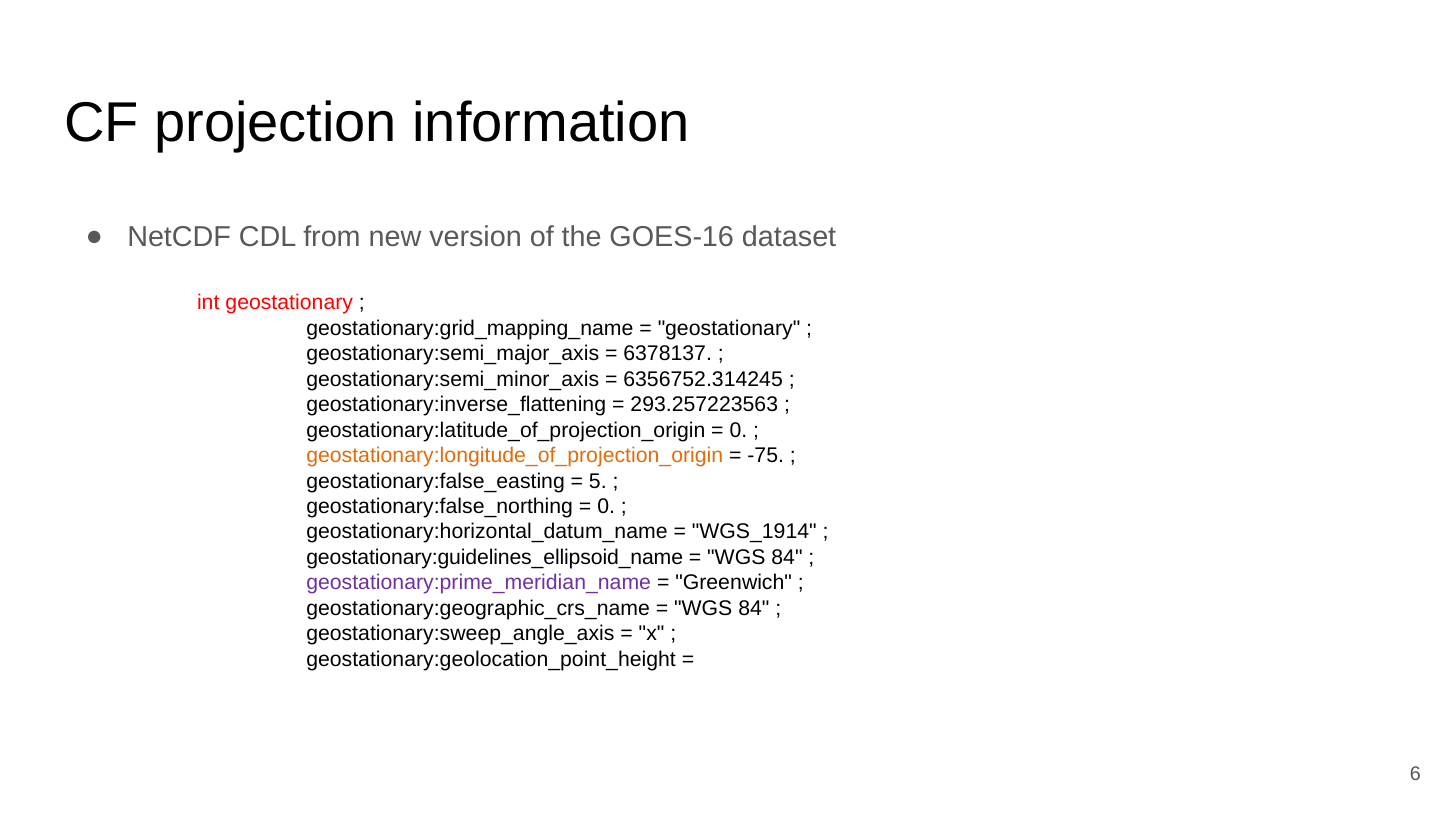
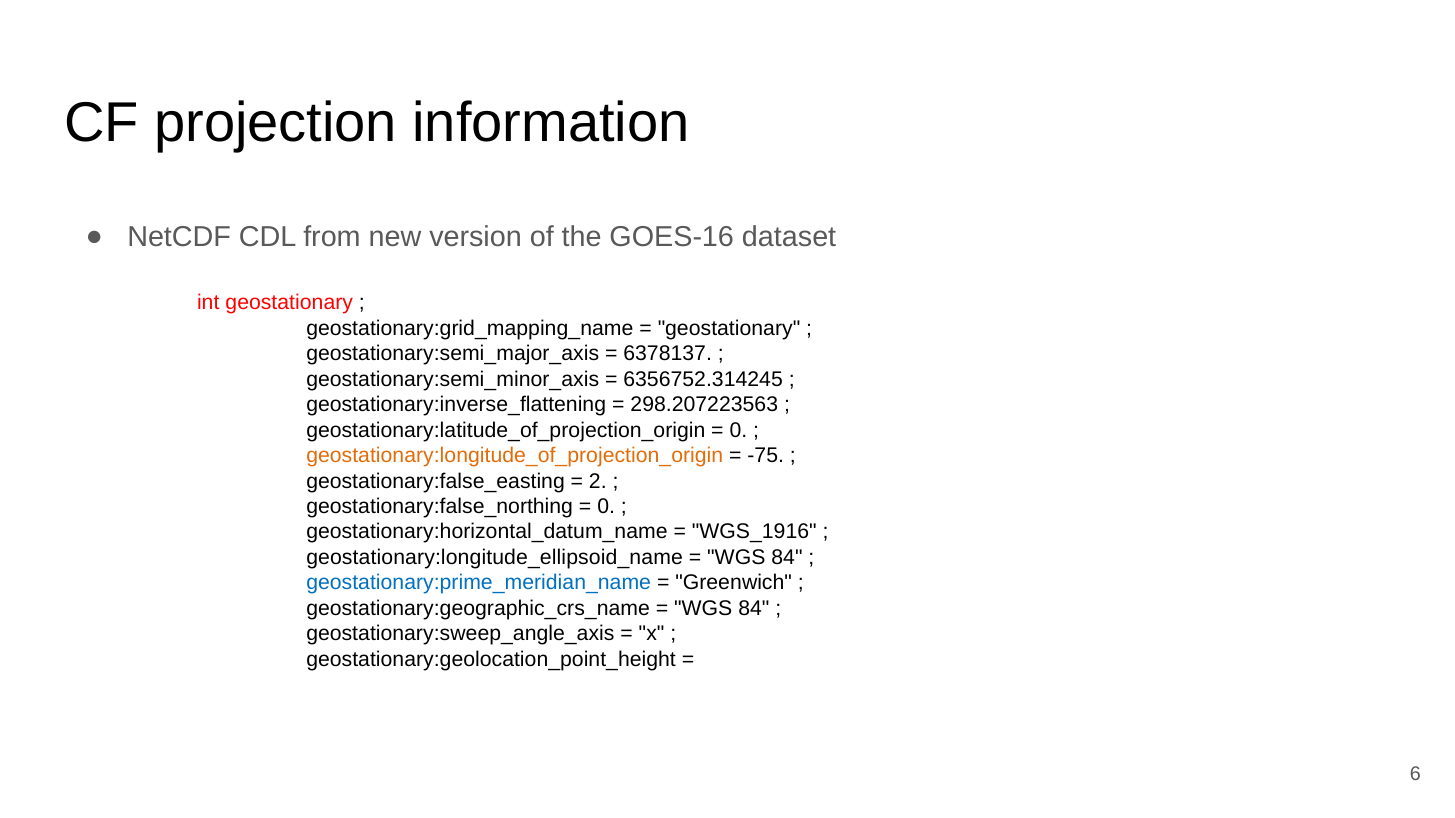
293.257223563: 293.257223563 -> 298.207223563
5: 5 -> 2
WGS_1914: WGS_1914 -> WGS_1916
geostationary:guidelines_ellipsoid_name: geostationary:guidelines_ellipsoid_name -> geostationary:longitude_ellipsoid_name
geostationary:prime_meridian_name colour: purple -> blue
